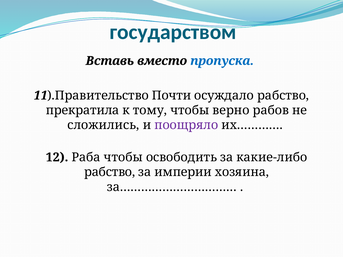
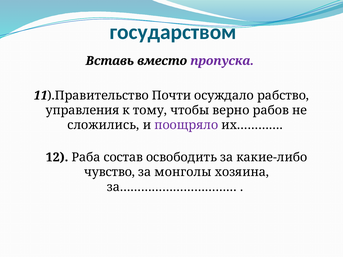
пропуска colour: blue -> purple
прекратила: прекратила -> управления
Раба чтобы: чтобы -> состав
рабство at (110, 172): рабство -> чувство
империи: империи -> монголы
